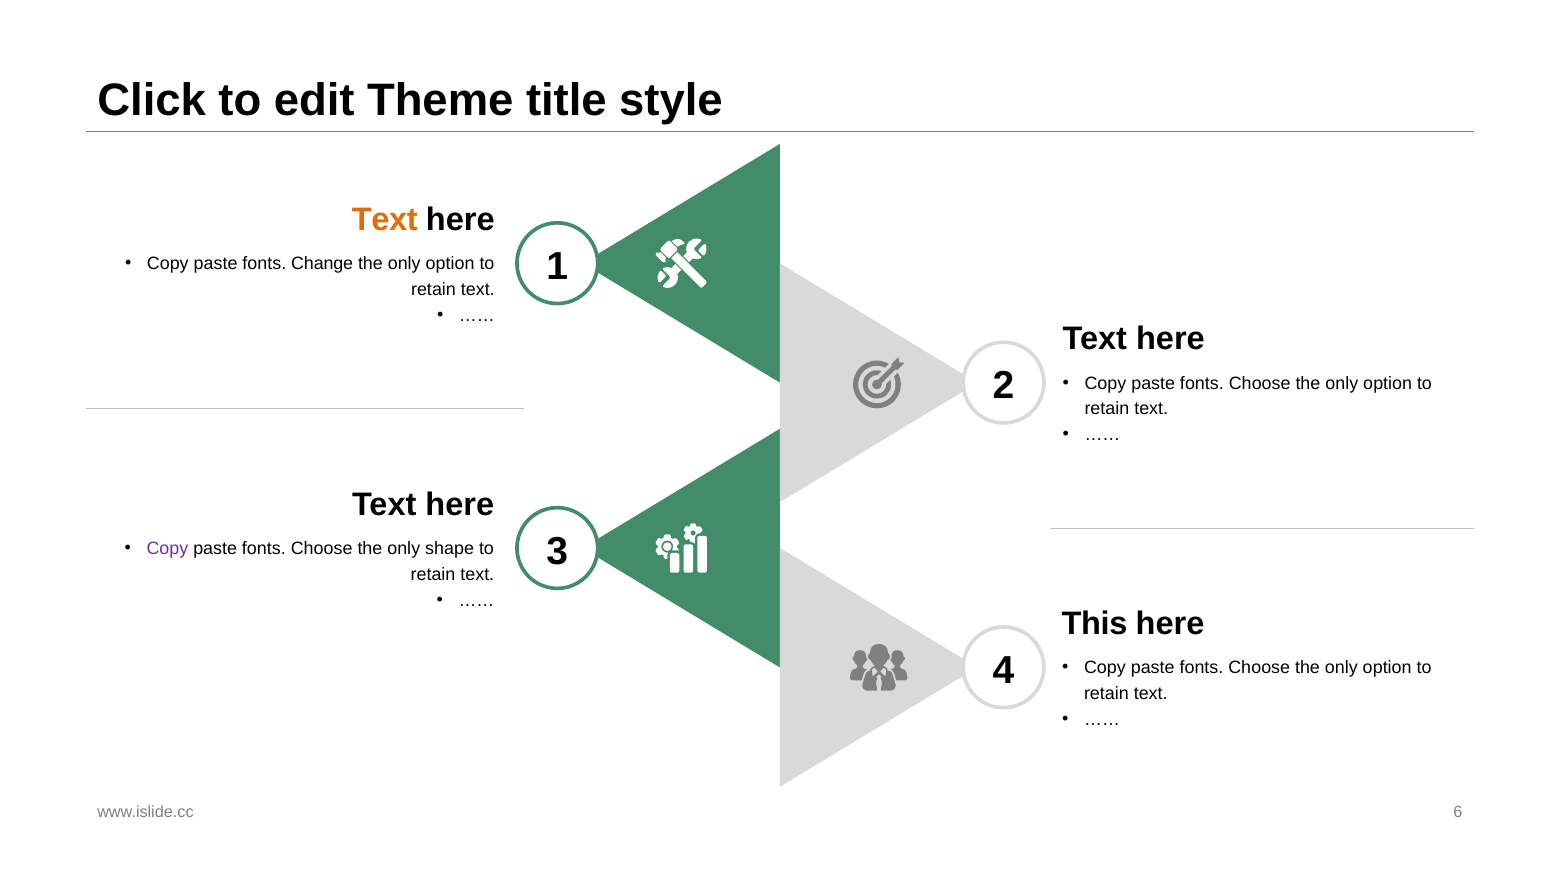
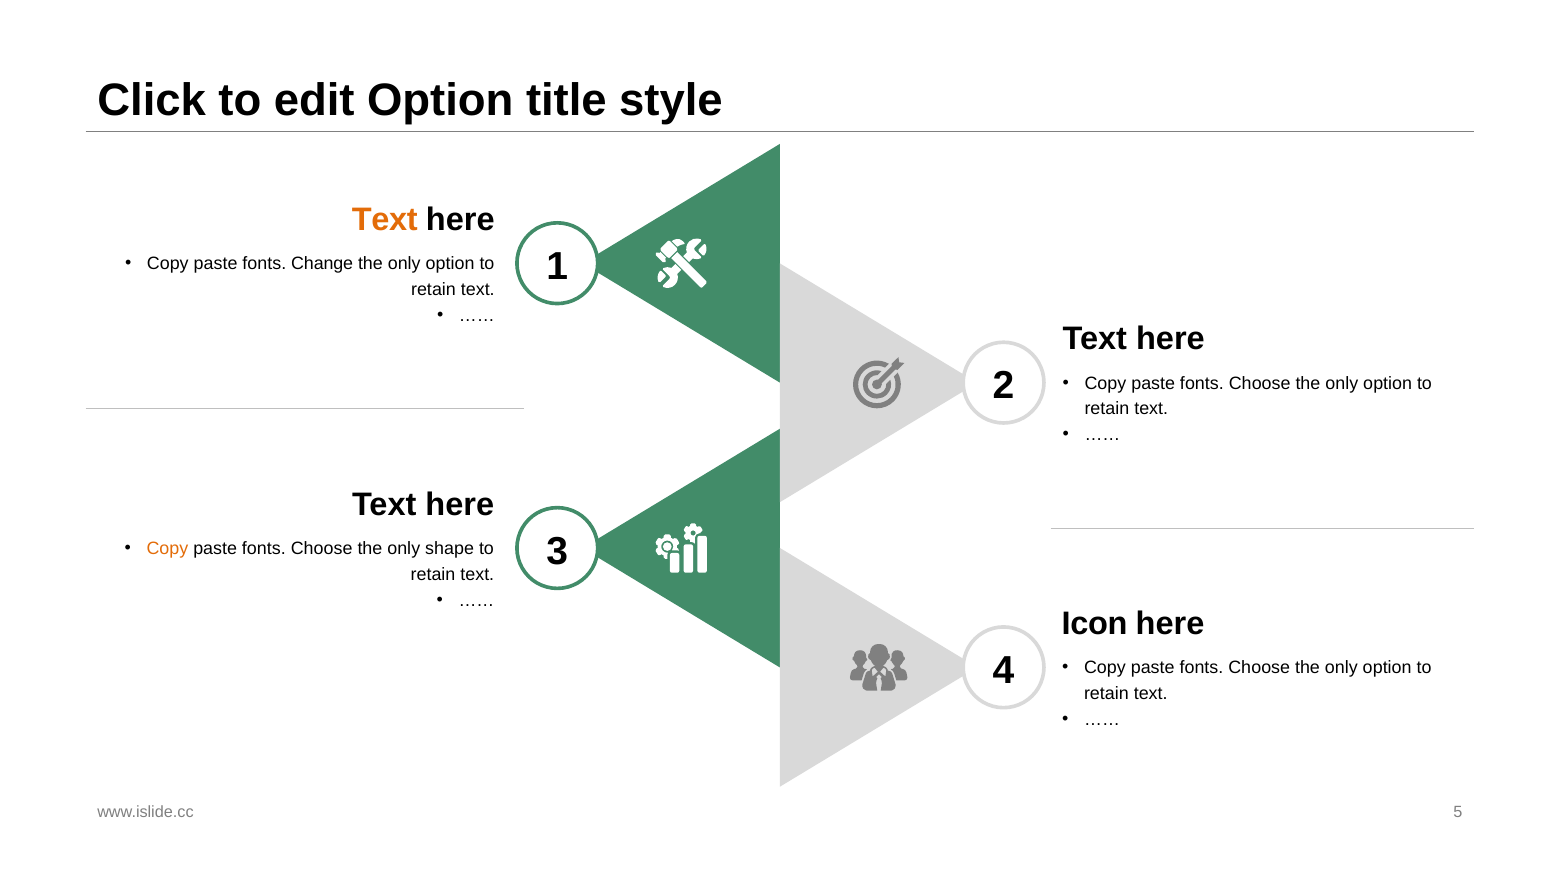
edit Theme: Theme -> Option
Copy at (167, 549) colour: purple -> orange
This: This -> Icon
6: 6 -> 5
